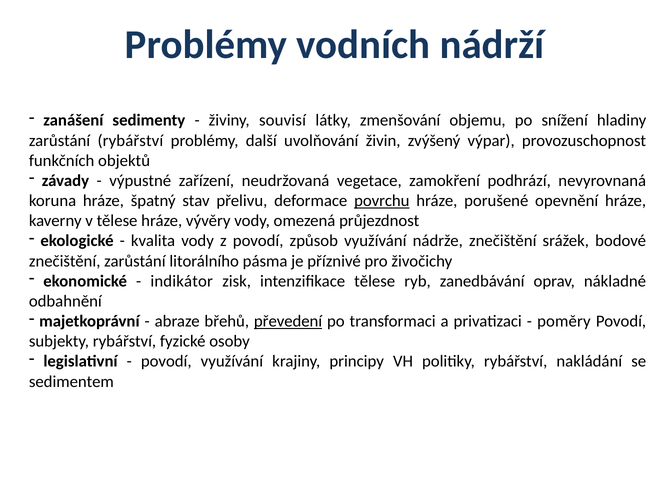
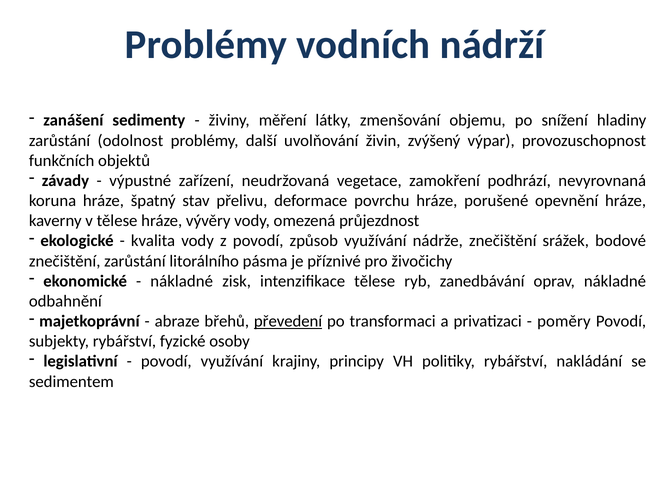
souvisí: souvisí -> měření
zarůstání rybářství: rybářství -> odolnost
povrchu underline: present -> none
indikátor at (182, 281): indikátor -> nákladné
